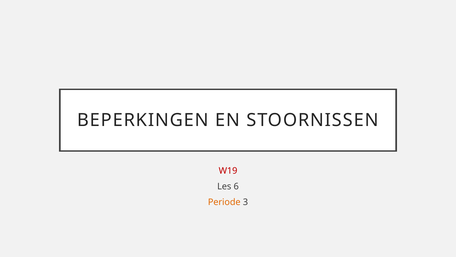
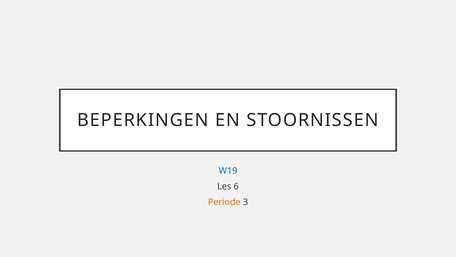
W19 colour: red -> blue
